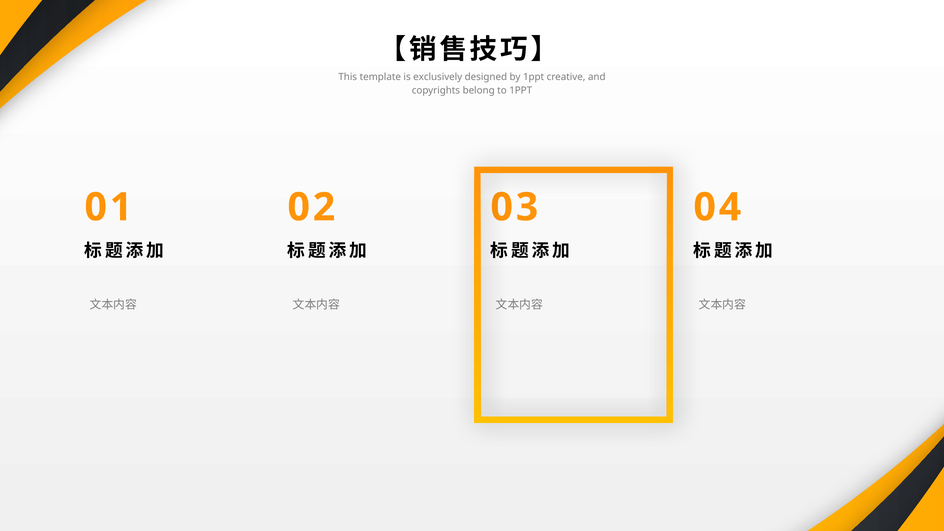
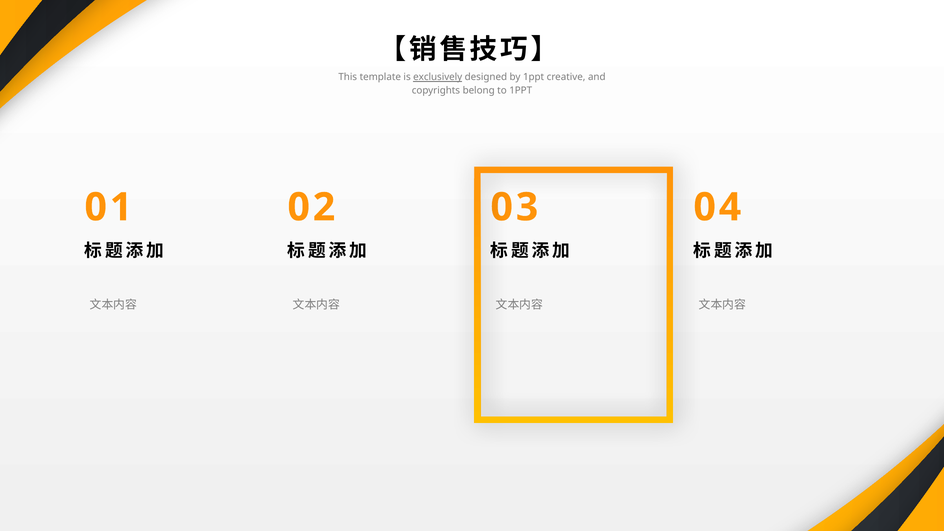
exclusively underline: none -> present
